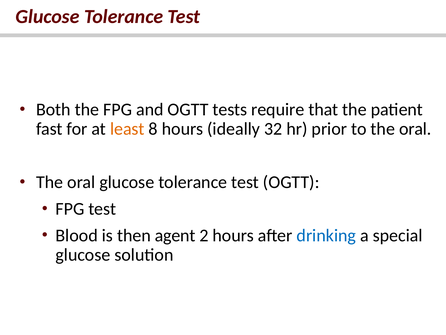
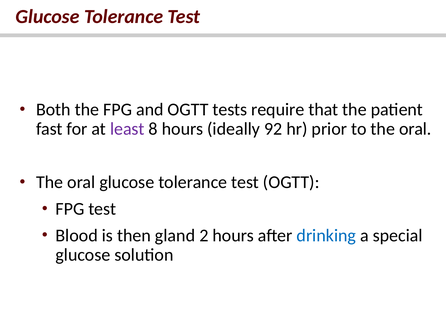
least colour: orange -> purple
32: 32 -> 92
agent: agent -> gland
